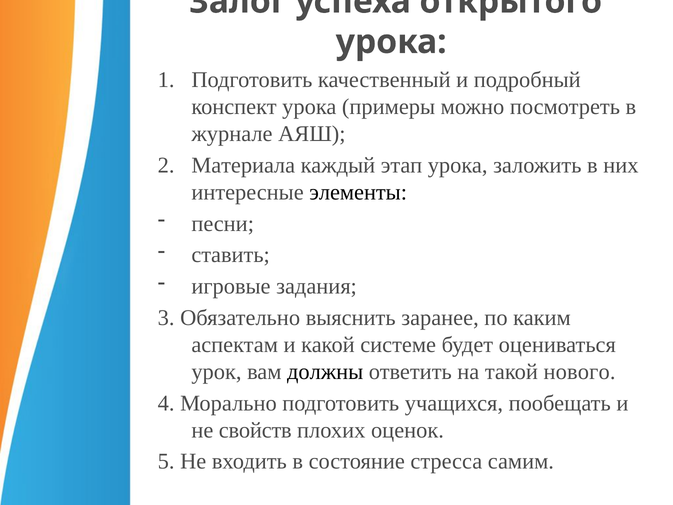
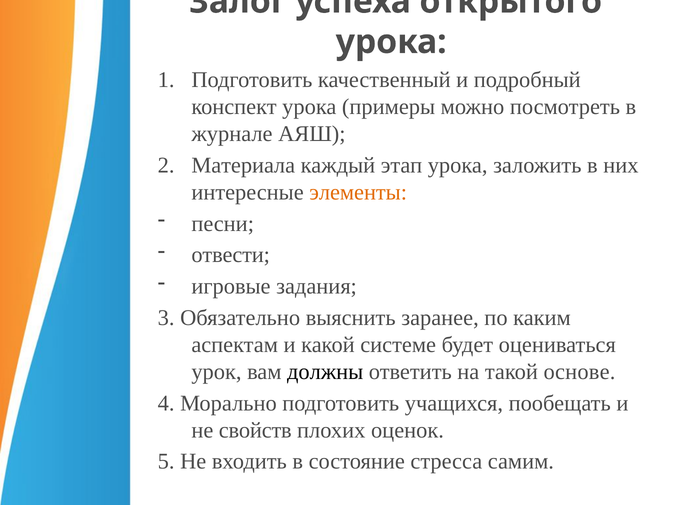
элементы colour: black -> orange
ставить: ставить -> отвести
нового: нового -> основе
